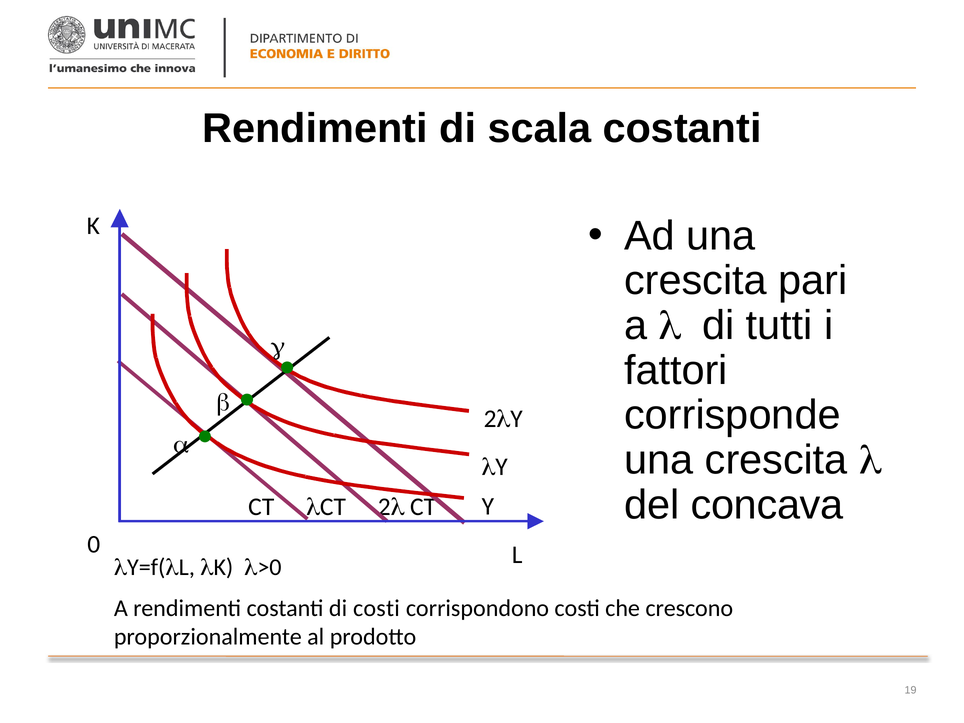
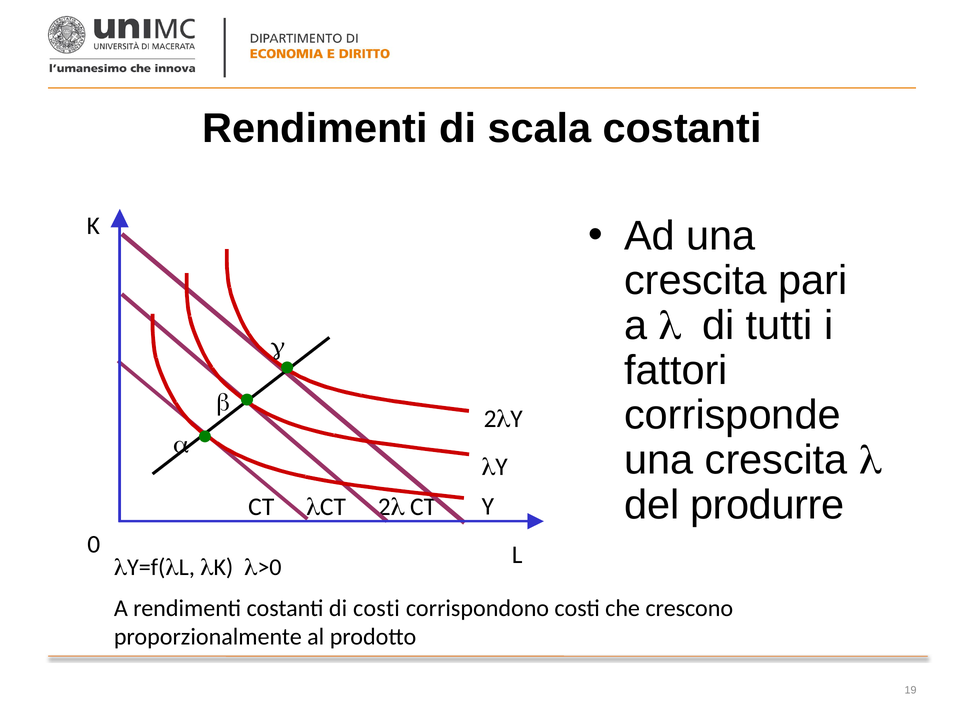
concava: concava -> produrre
